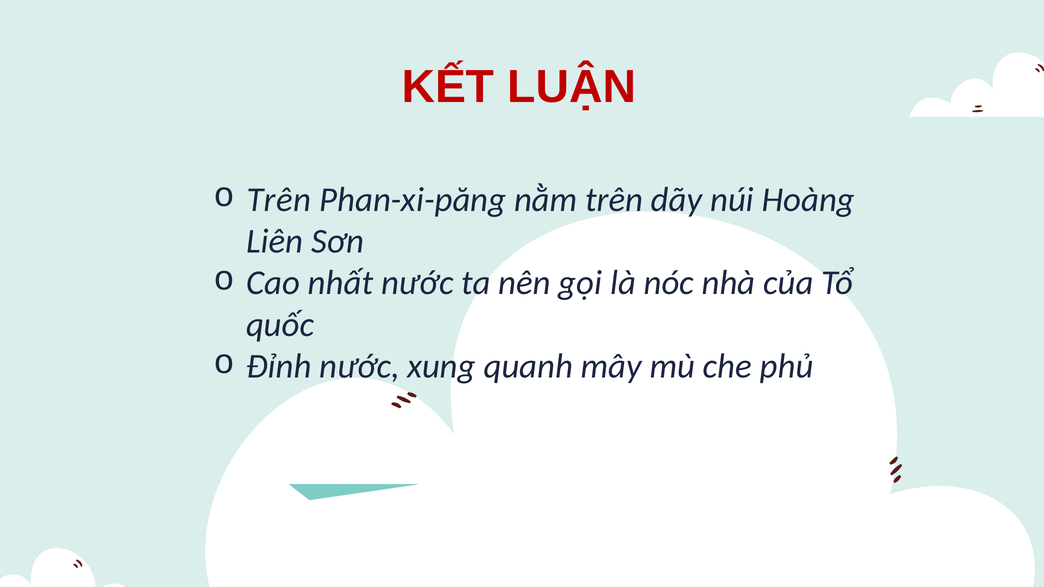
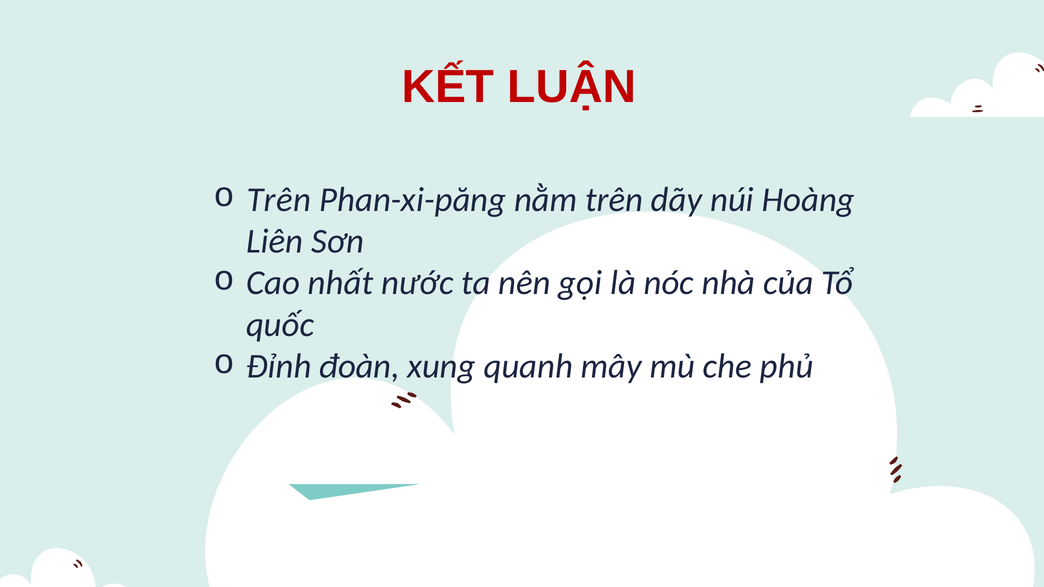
Đỉnh nước: nước -> đoàn
